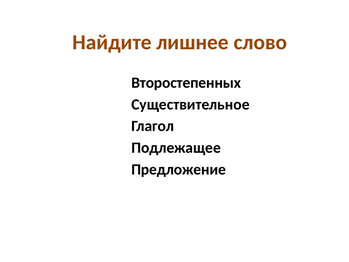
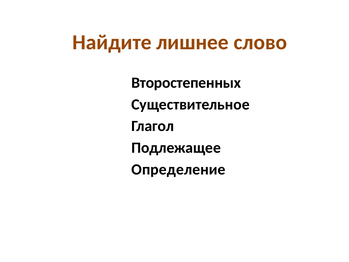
Предложение: Предложение -> Определение
